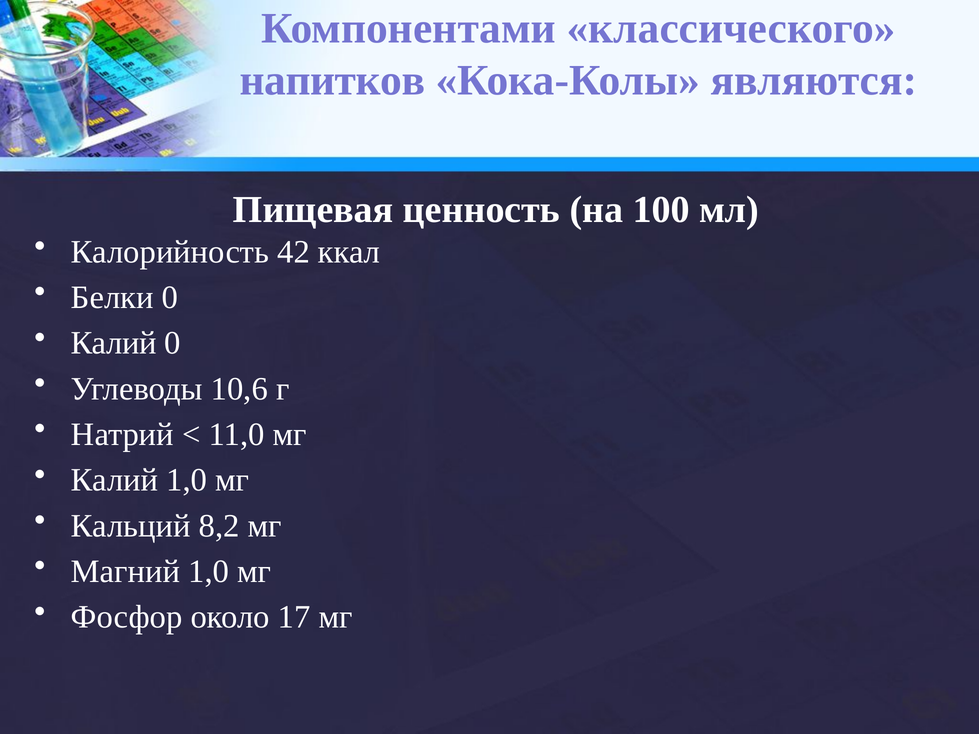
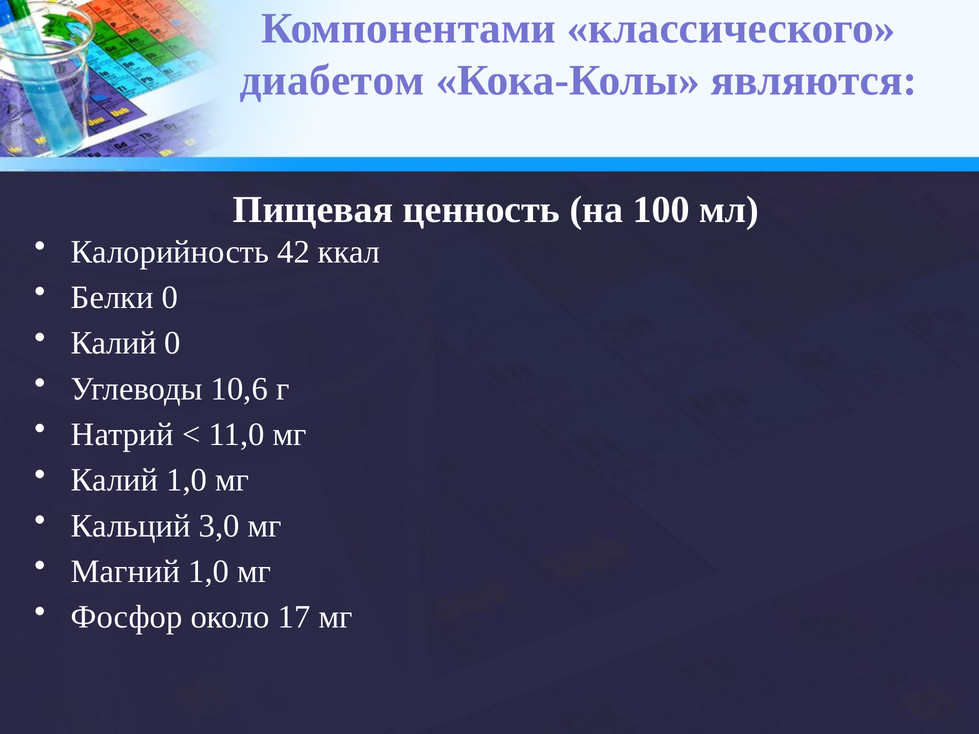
напитков: напитков -> диабетом
8,2: 8,2 -> 3,0
